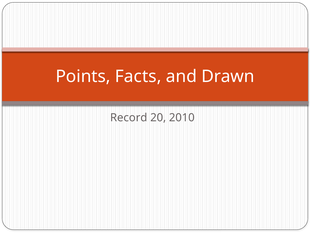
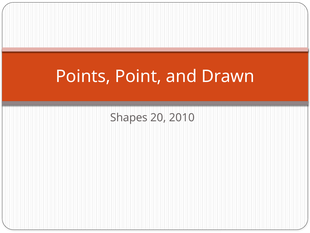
Facts: Facts -> Point
Record: Record -> Shapes
